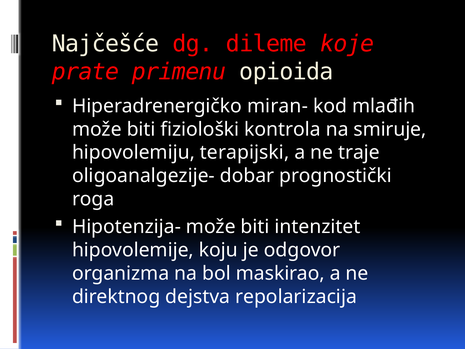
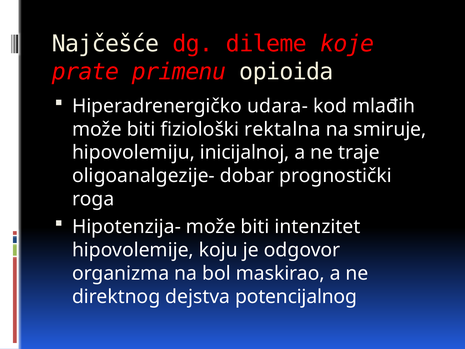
miran-: miran- -> udara-
kontrola: kontrola -> rektalna
terapijski: terapijski -> inicijalnoj
repolarizacija: repolarizacija -> potencijalnog
